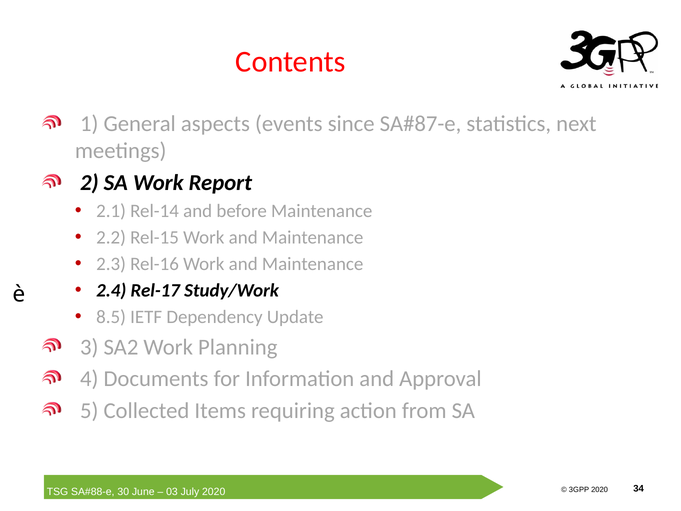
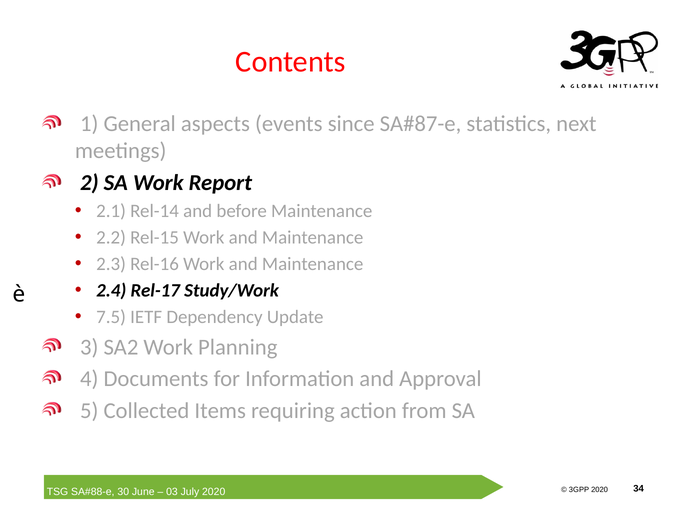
8.5: 8.5 -> 7.5
